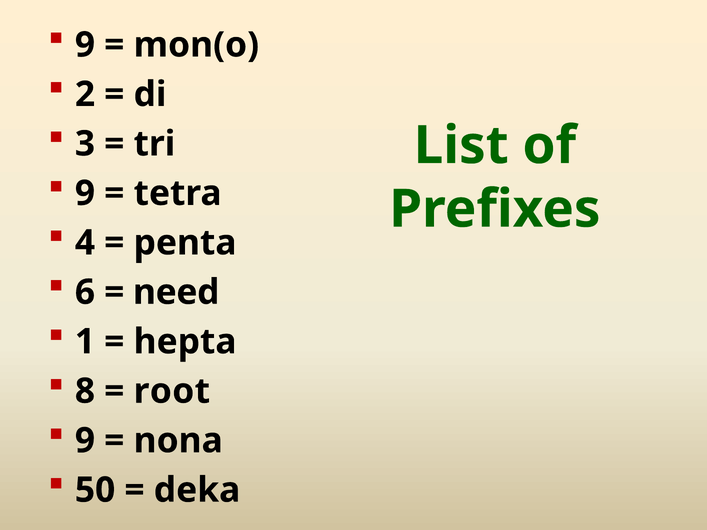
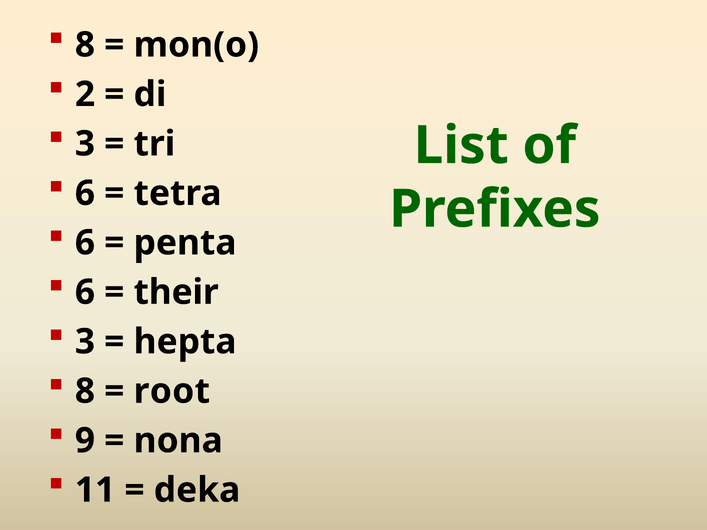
9 at (85, 45): 9 -> 8
9 at (85, 193): 9 -> 6
4 at (85, 243): 4 -> 6
need: need -> their
1 at (85, 342): 1 -> 3
50: 50 -> 11
